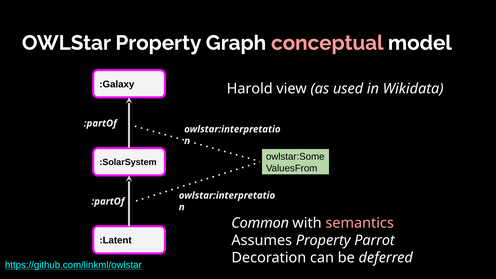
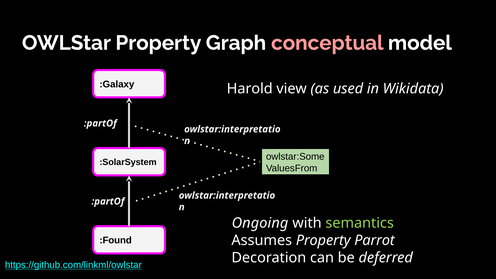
Common: Common -> Ongoing
semantics colour: pink -> light green
:Latent: :Latent -> :Found
